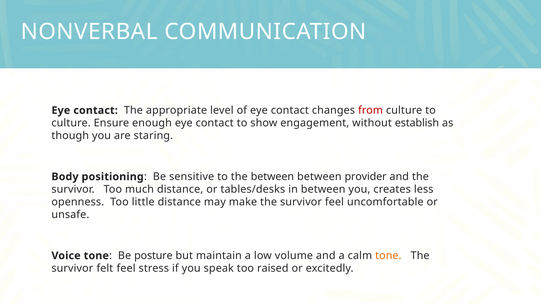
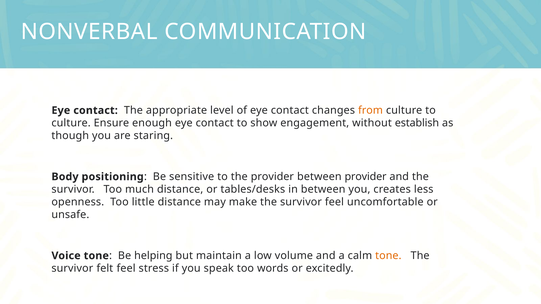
from colour: red -> orange
the between: between -> provider
posture: posture -> helping
raised: raised -> words
